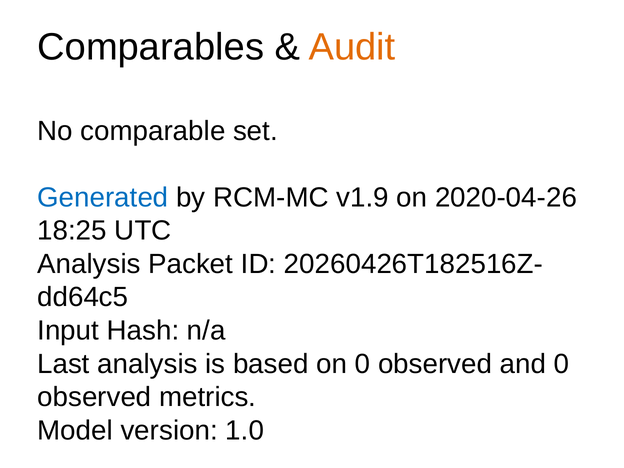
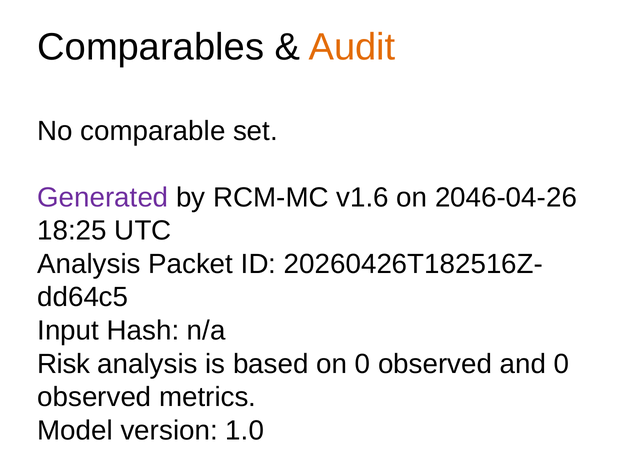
Generated colour: blue -> purple
v1.9: v1.9 -> v1.6
2020-04-26: 2020-04-26 -> 2046-04-26
Last: Last -> Risk
